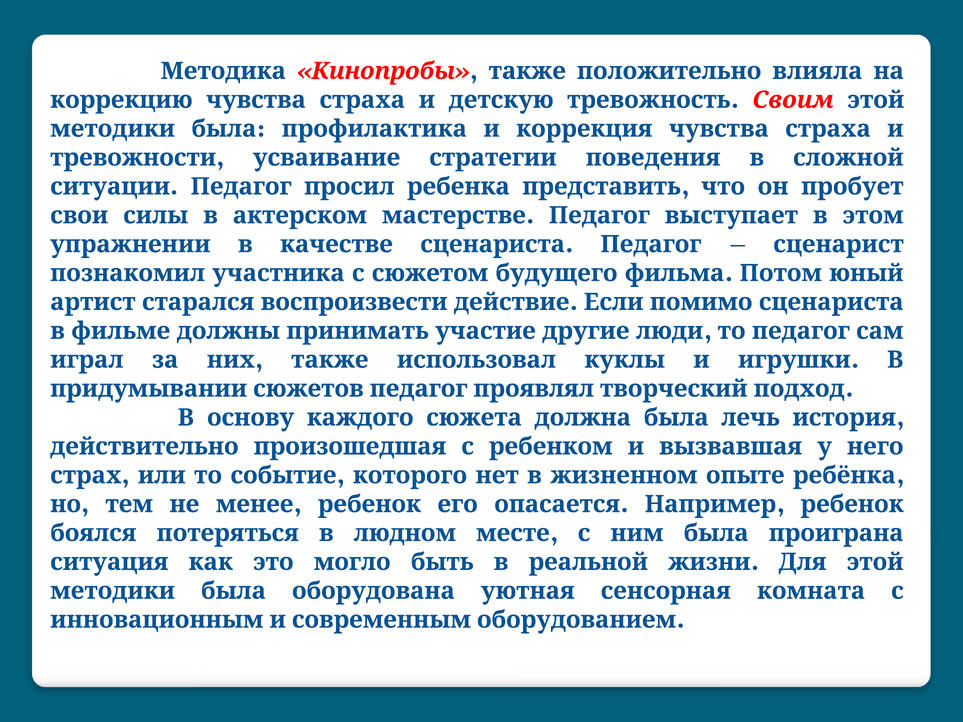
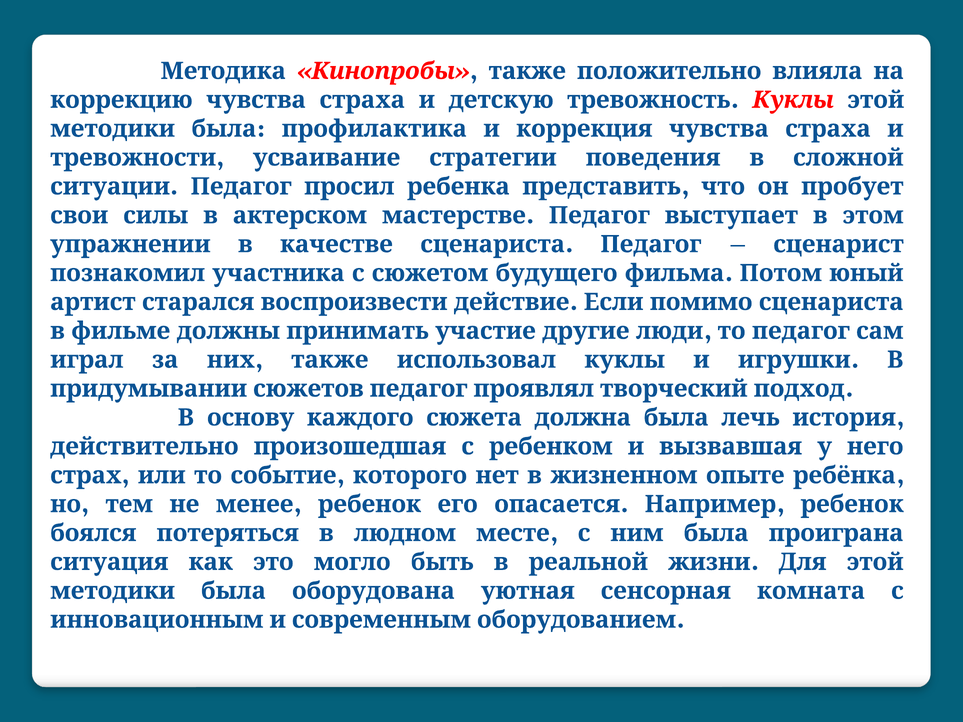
тревожность Своим: Своим -> Куклы
